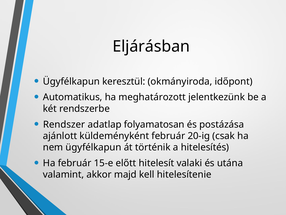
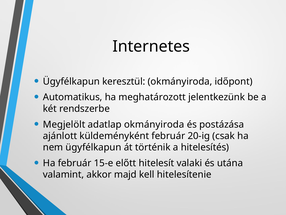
Eljárásban: Eljárásban -> Internetes
Rendszer: Rendszer -> Megjelölt
adatlap folyamatosan: folyamatosan -> okmányiroda
